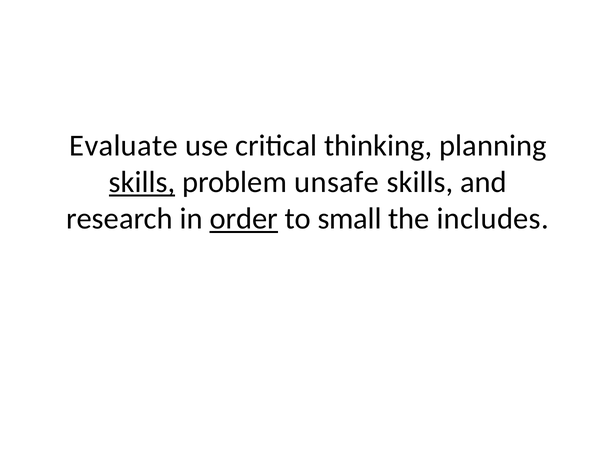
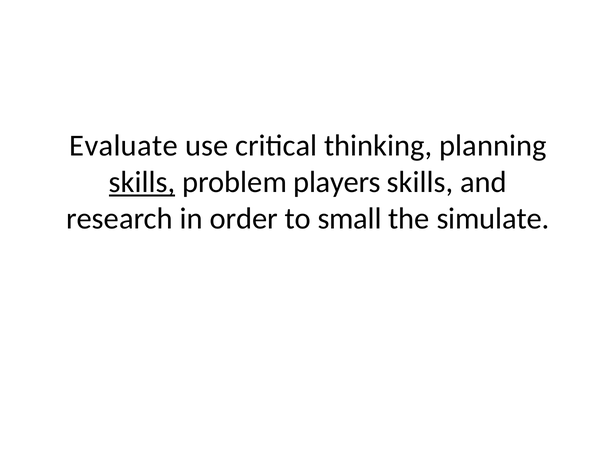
unsafe: unsafe -> players
order underline: present -> none
includes: includes -> simulate
